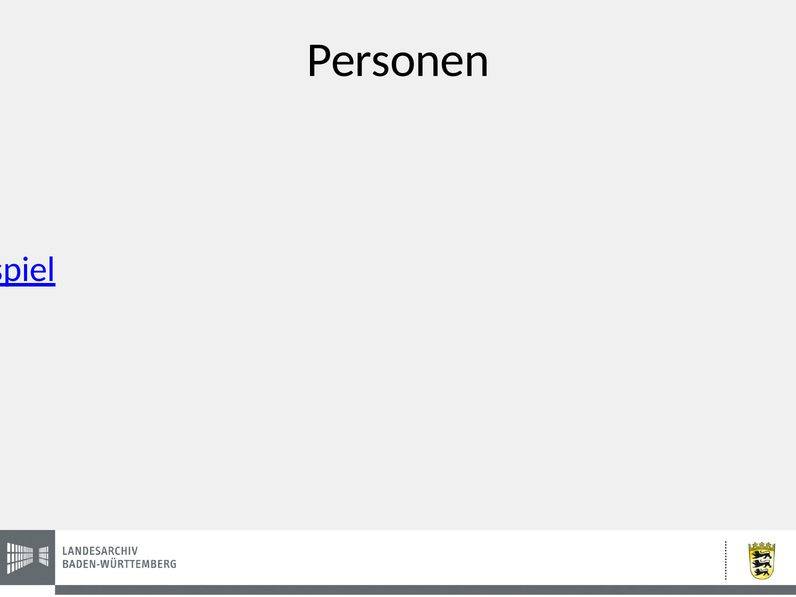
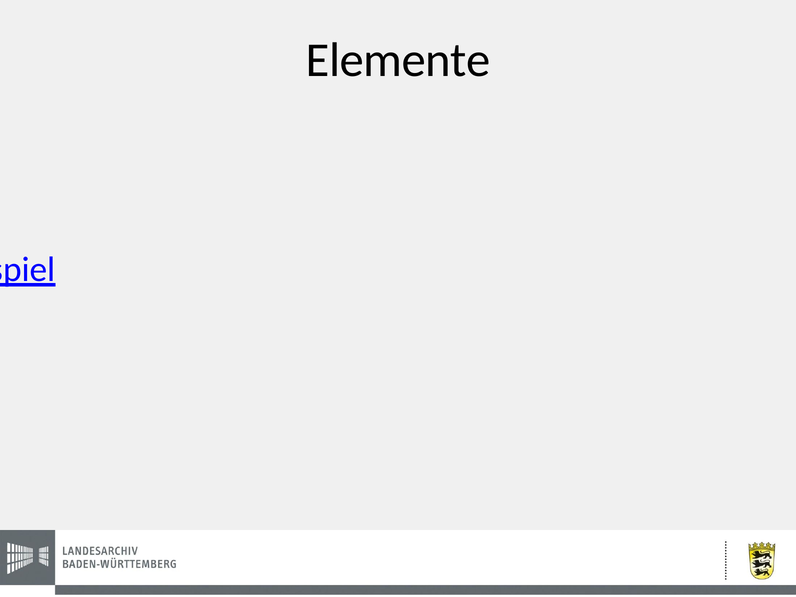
Personen: Personen -> Elemente
